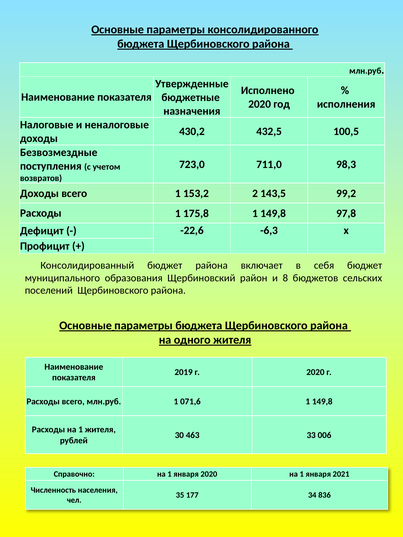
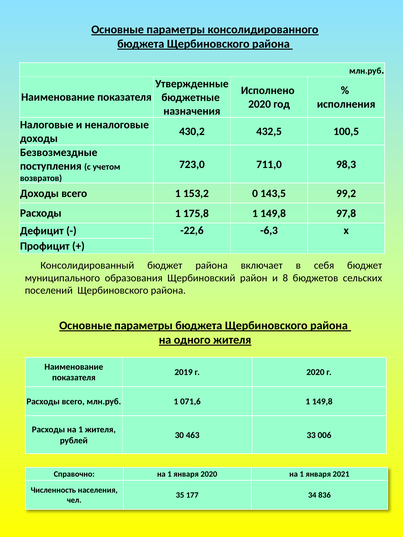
2: 2 -> 0
